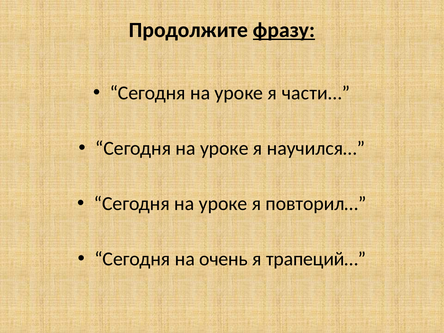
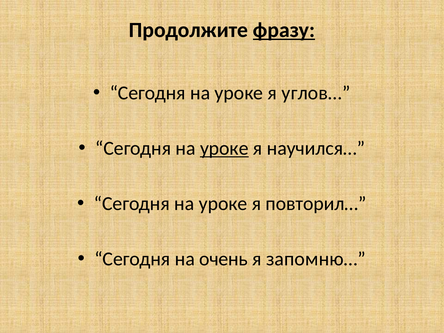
части…: части… -> углов…
уроке at (224, 148) underline: none -> present
трапеций…: трапеций… -> запомню…
